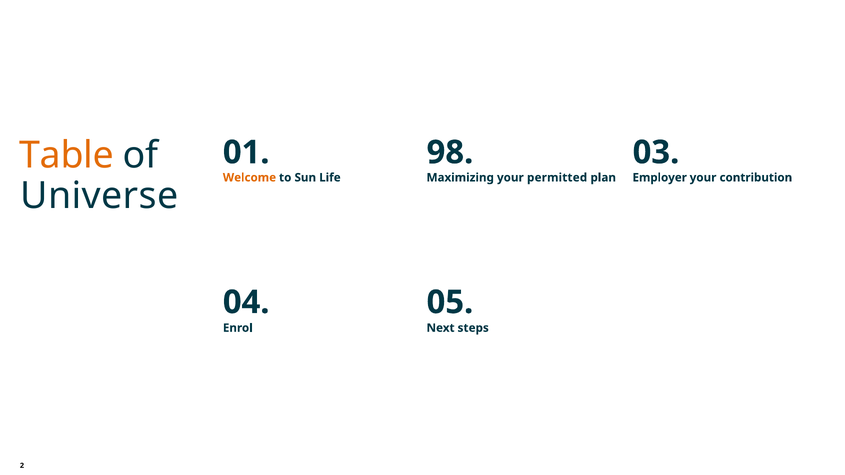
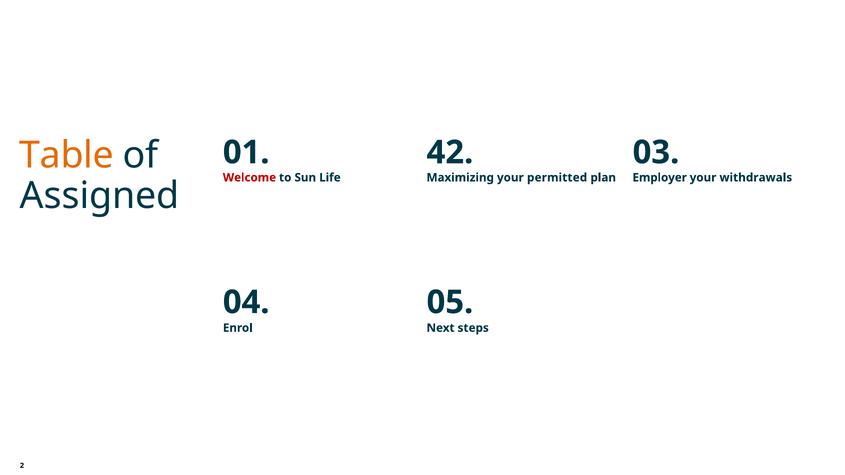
98: 98 -> 42
Welcome colour: orange -> red
contribution: contribution -> withdrawals
Universe: Universe -> Assigned
